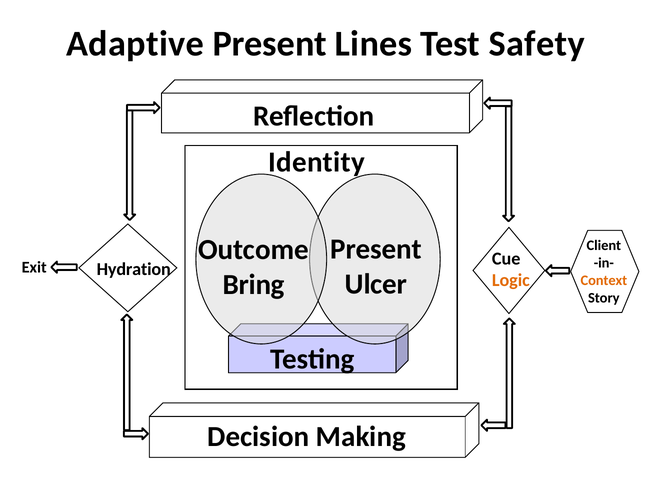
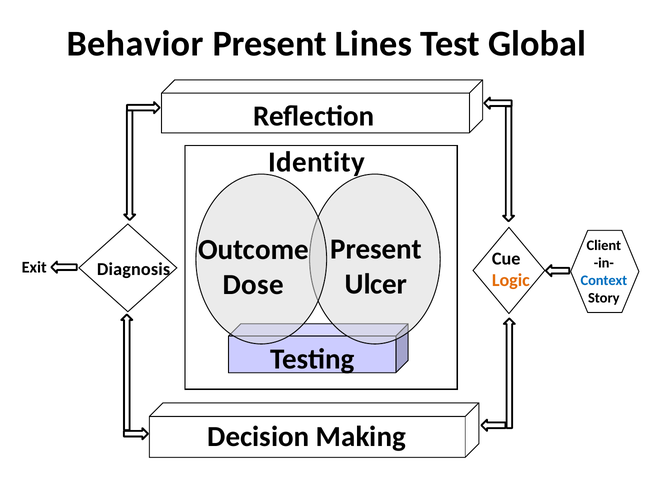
Adaptive: Adaptive -> Behavior
Safety: Safety -> Global
Hydration: Hydration -> Diagnosis
Bring: Bring -> Dose
Context colour: orange -> blue
